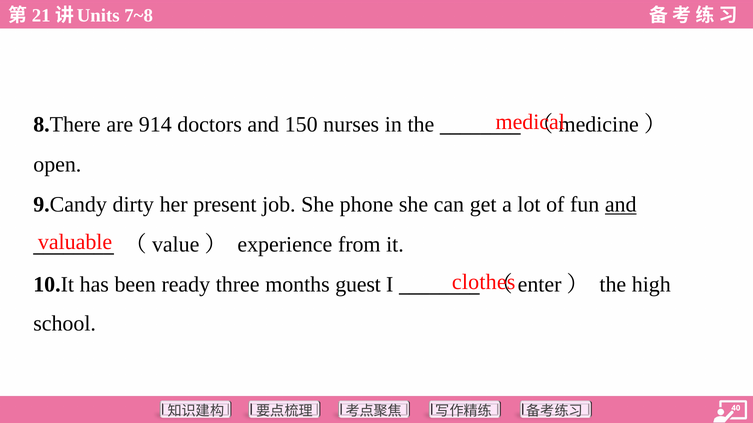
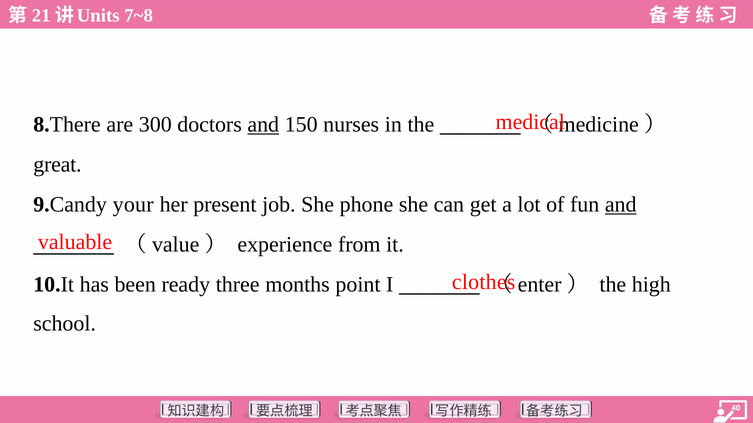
914: 914 -> 300
and at (263, 125) underline: none -> present
open: open -> great
dirty: dirty -> your
guest: guest -> point
